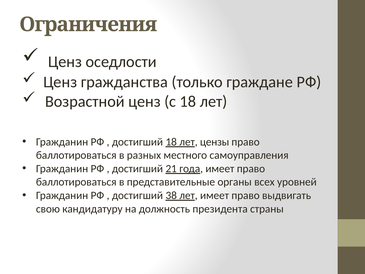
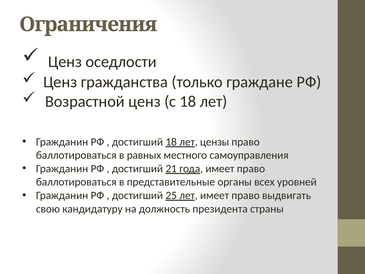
разных: разных -> равных
38: 38 -> 25
